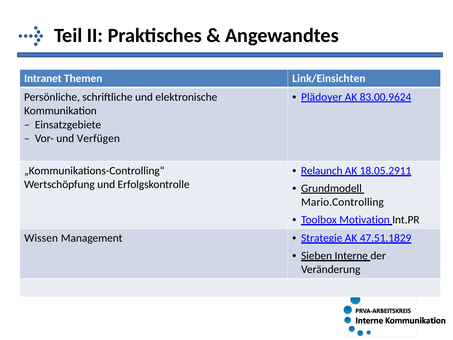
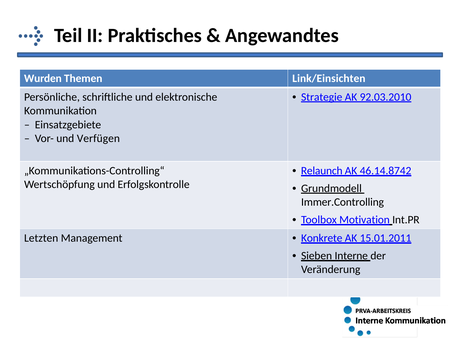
Intranet: Intranet -> Wurden
Plädoyer: Plädoyer -> Strategie
83.00.9624: 83.00.9624 -> 92.03.2010
18.05.2911: 18.05.2911 -> 46.14.8742
Mario.Controlling: Mario.Controlling -> Immer.Controlling
Wissen: Wissen -> Letzten
Strategie: Strategie -> Konkrete
47.51.1829: 47.51.1829 -> 15.01.2011
